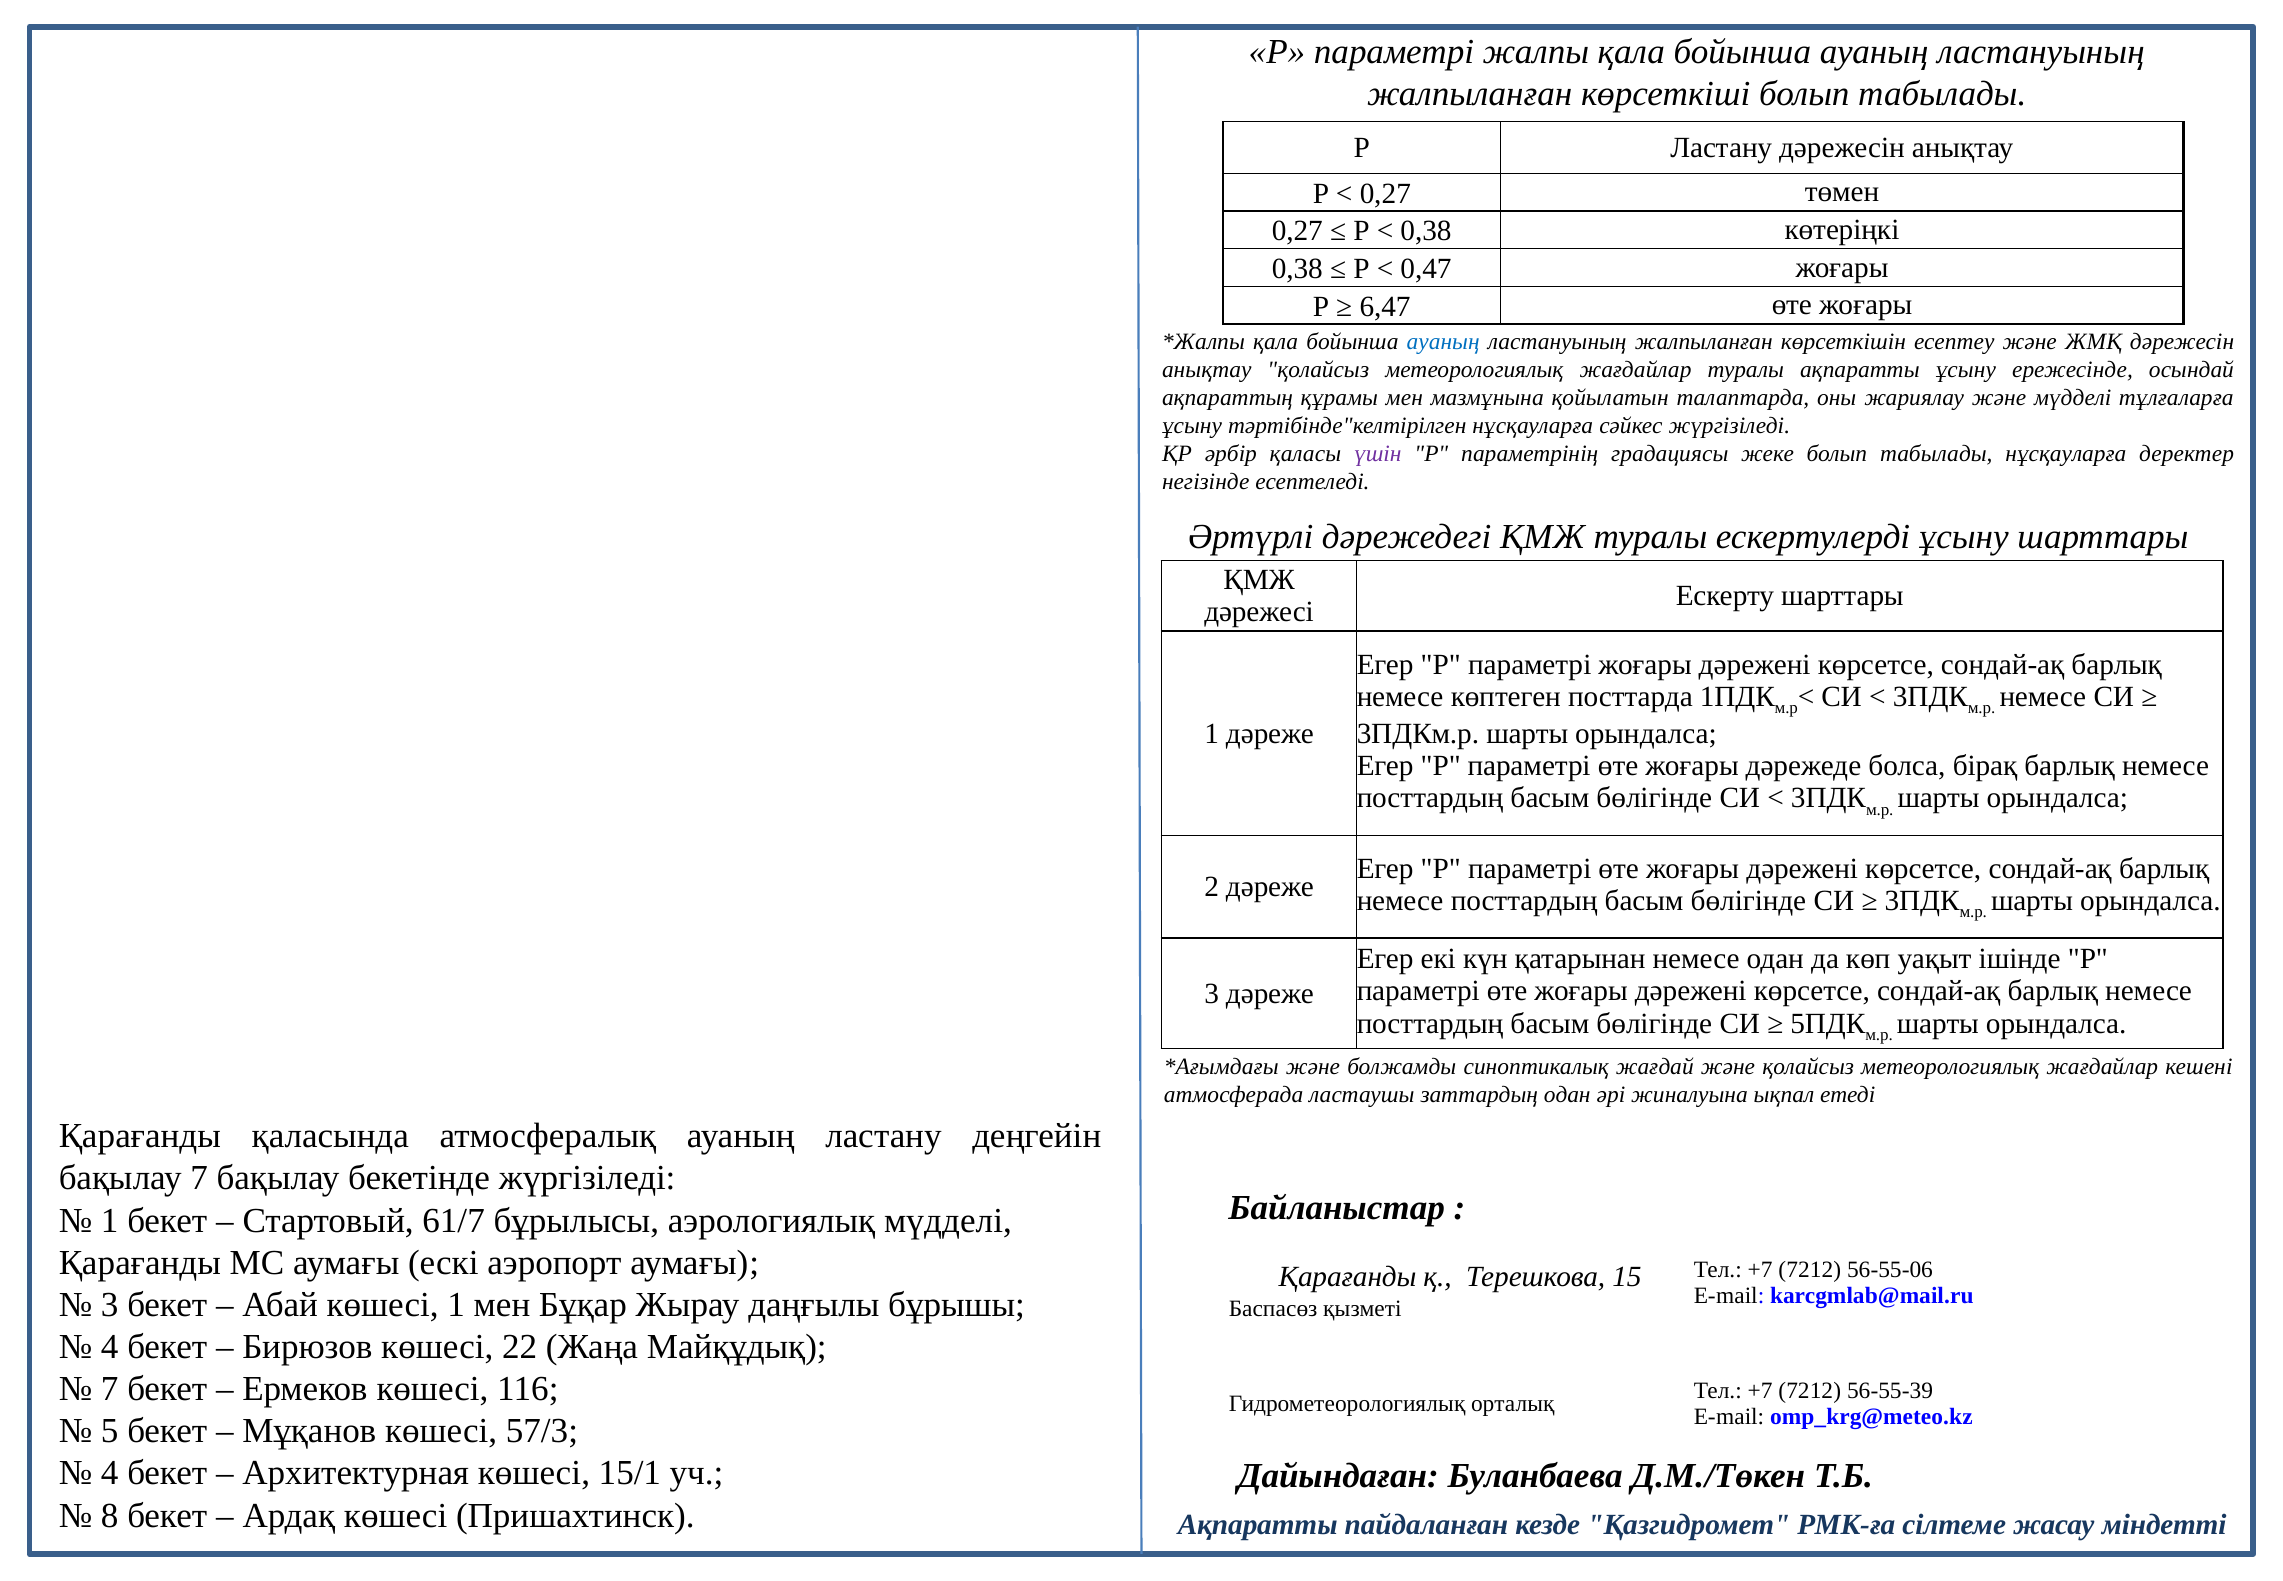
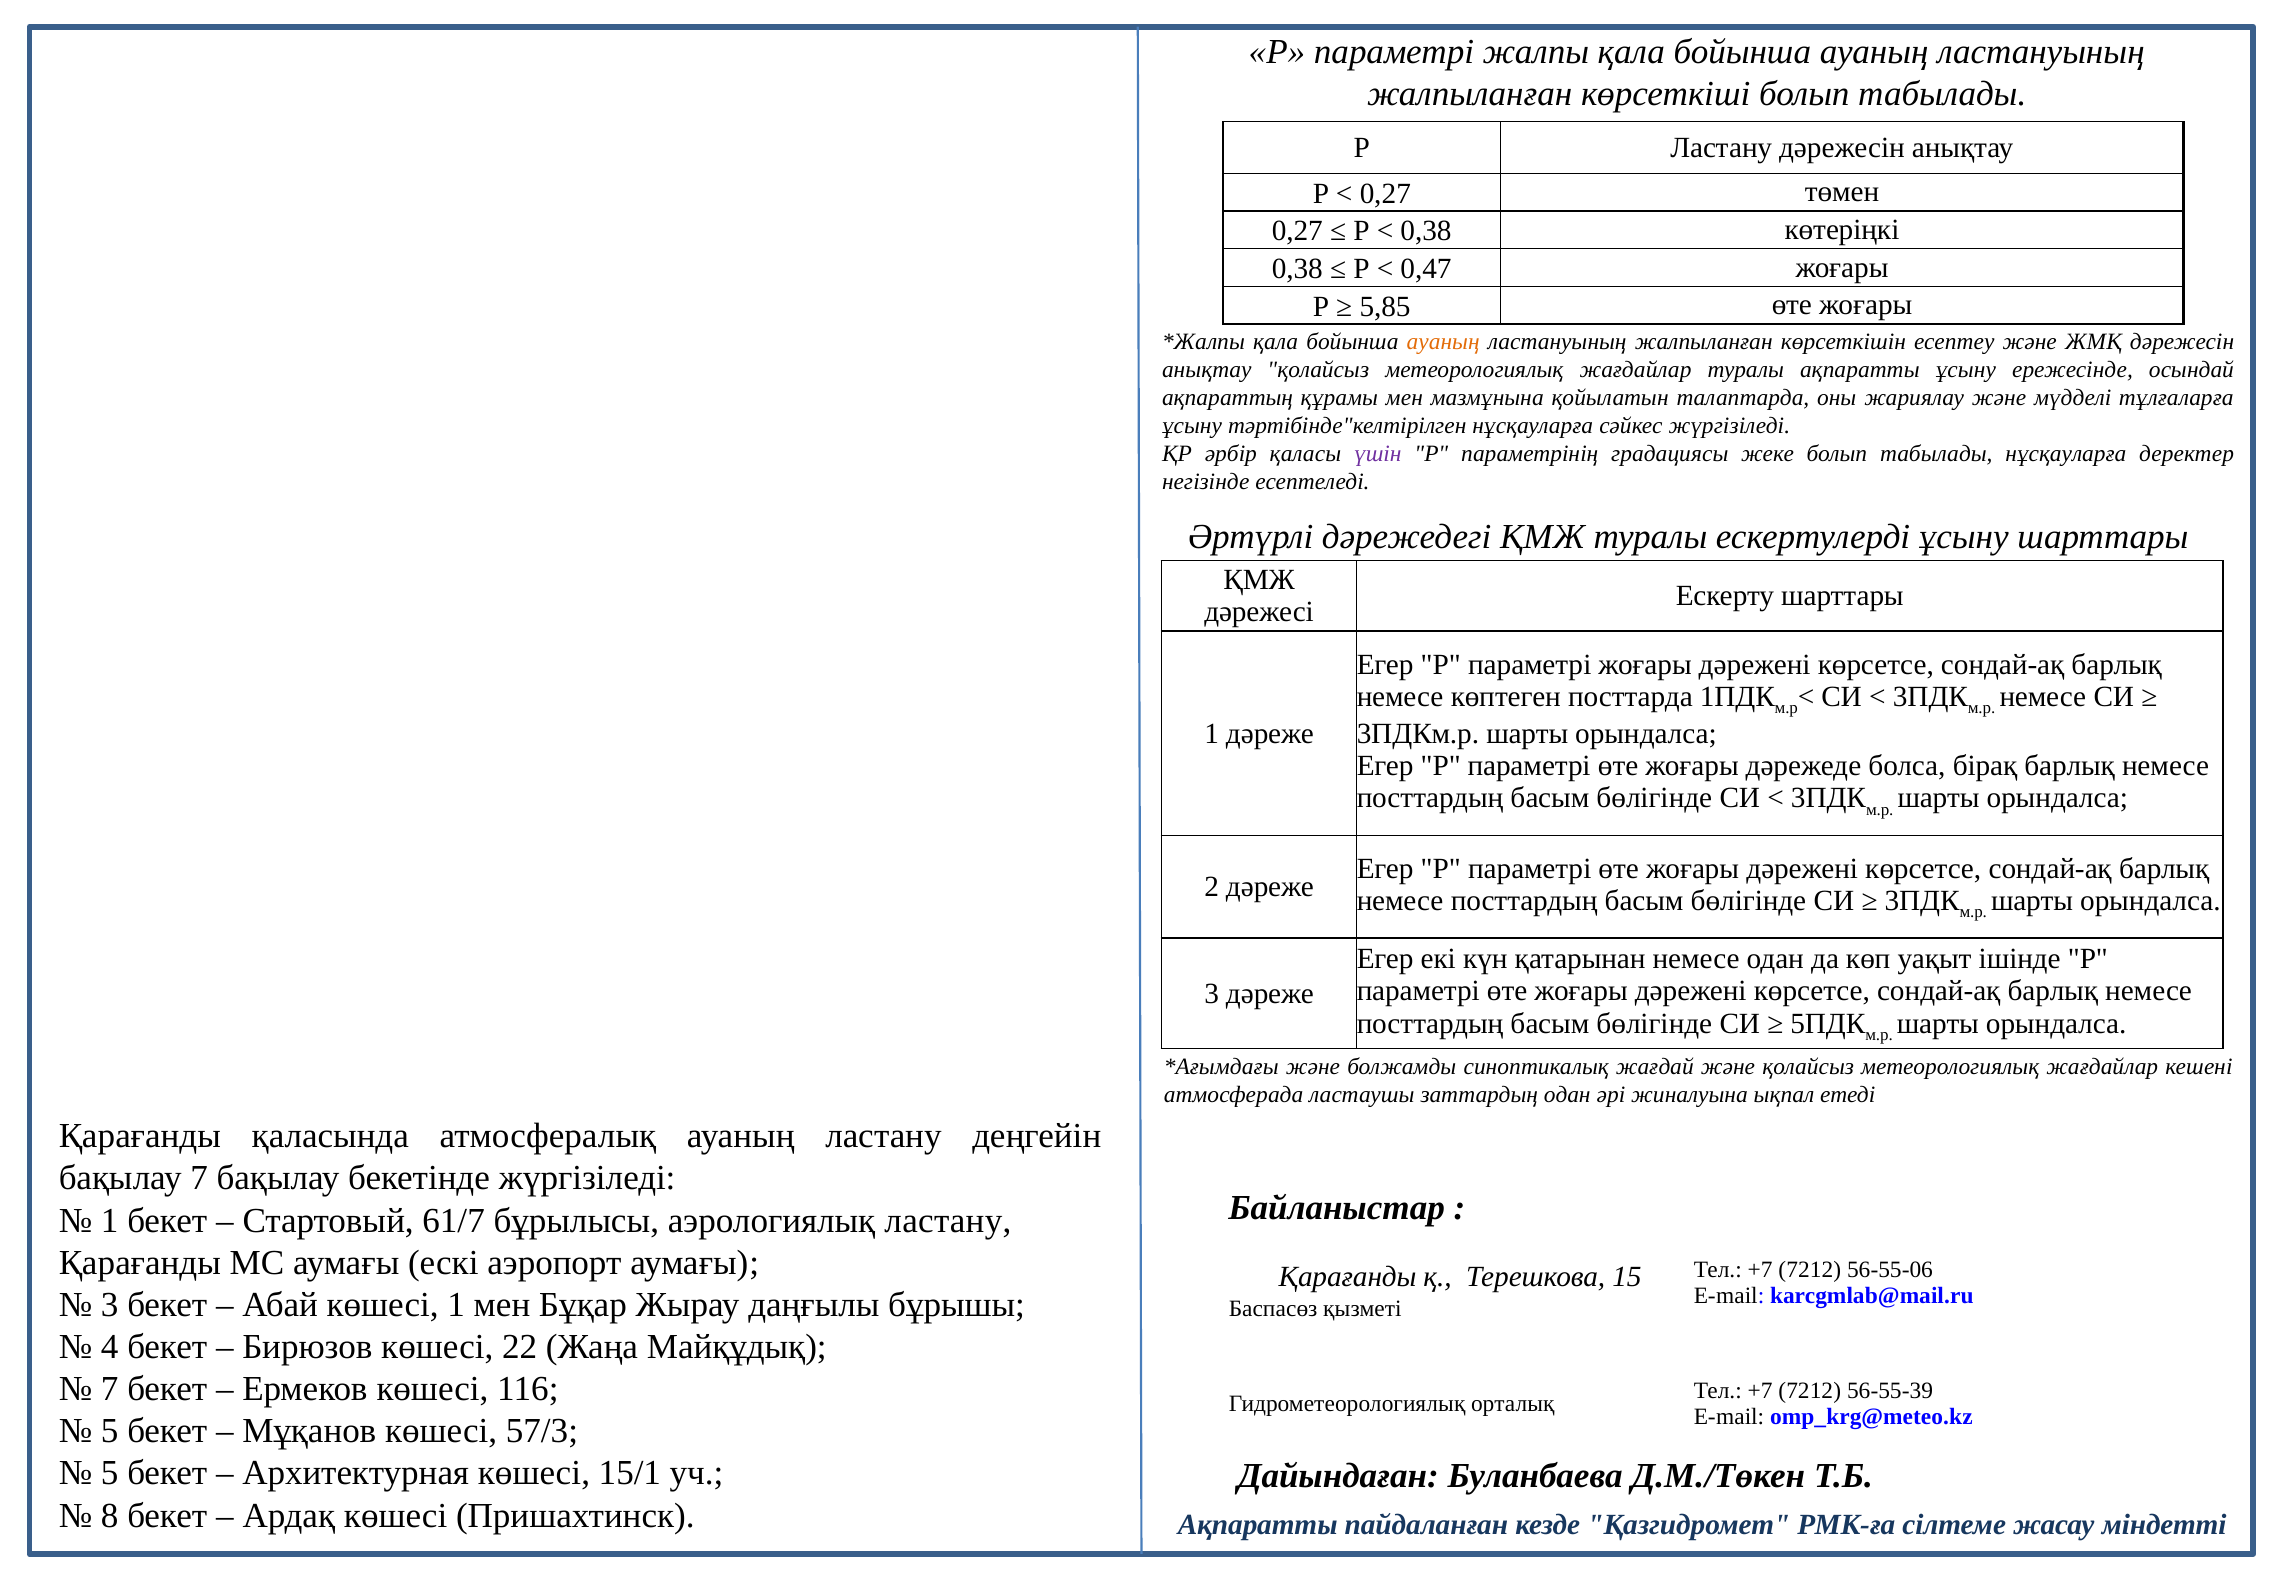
6,47: 6,47 -> 5,85
ауаның at (1443, 341) colour: blue -> orange
аэрологиялық мүдделі: мүдделі -> ластану
4 at (110, 1473): 4 -> 5
